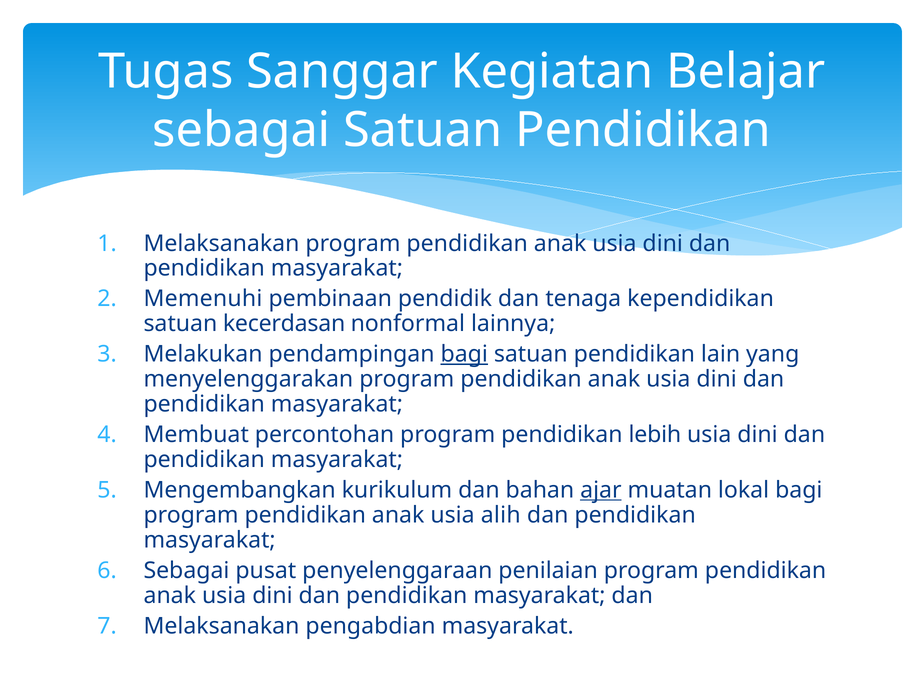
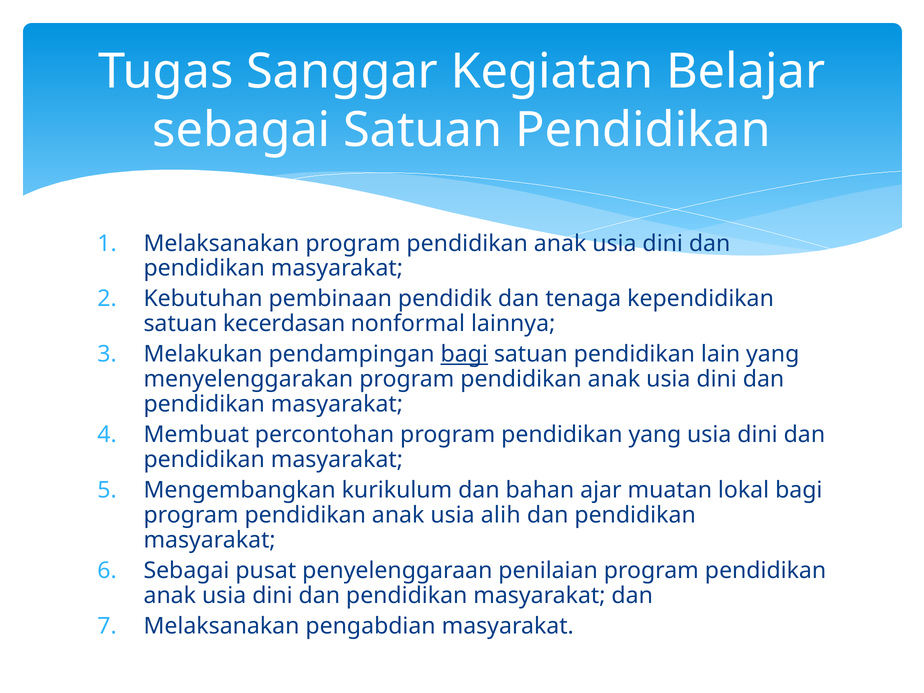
Memenuhi: Memenuhi -> Kebutuhan
pendidikan lebih: lebih -> yang
ajar underline: present -> none
